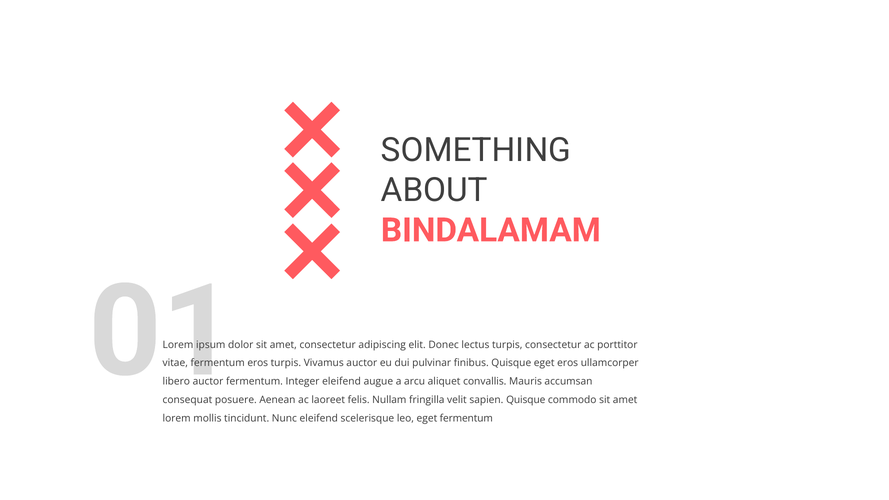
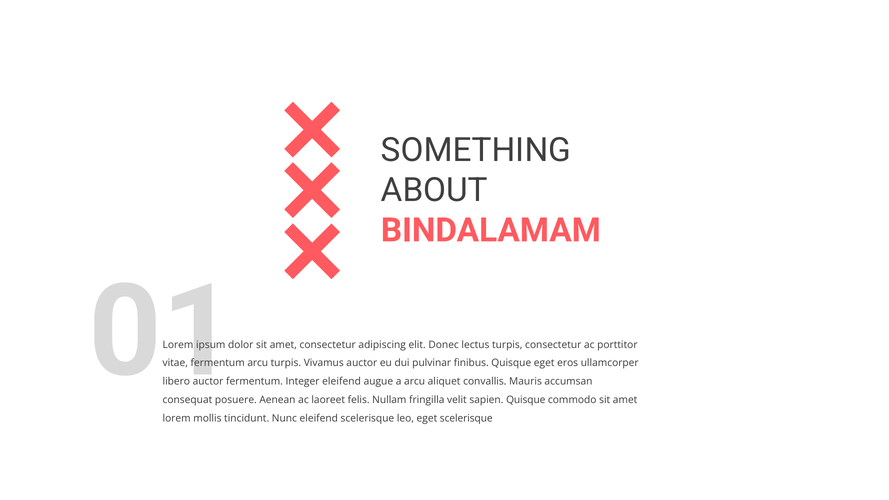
eros at (258, 363): eros -> arcu
eget fermentum: fermentum -> scelerisque
